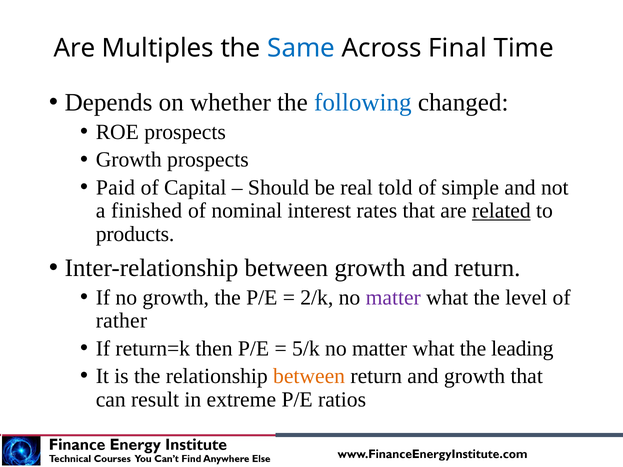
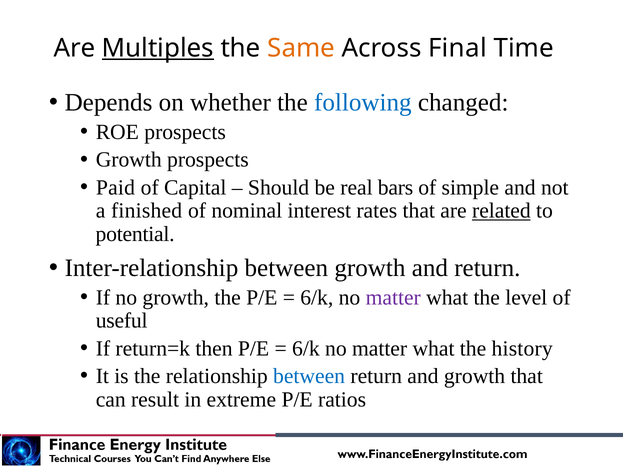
Multiples underline: none -> present
Same colour: blue -> orange
told: told -> bars
products: products -> potential
2/k at (317, 298): 2/k -> 6/k
rather: rather -> useful
5/k at (306, 349): 5/k -> 6/k
leading: leading -> history
between at (309, 376) colour: orange -> blue
